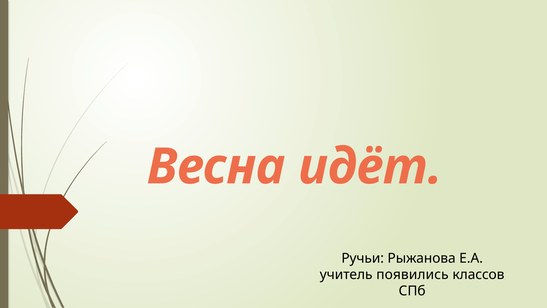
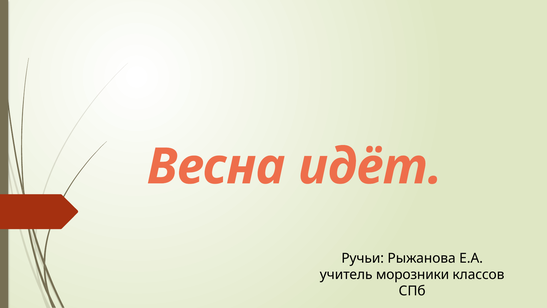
появились: появились -> морозники
